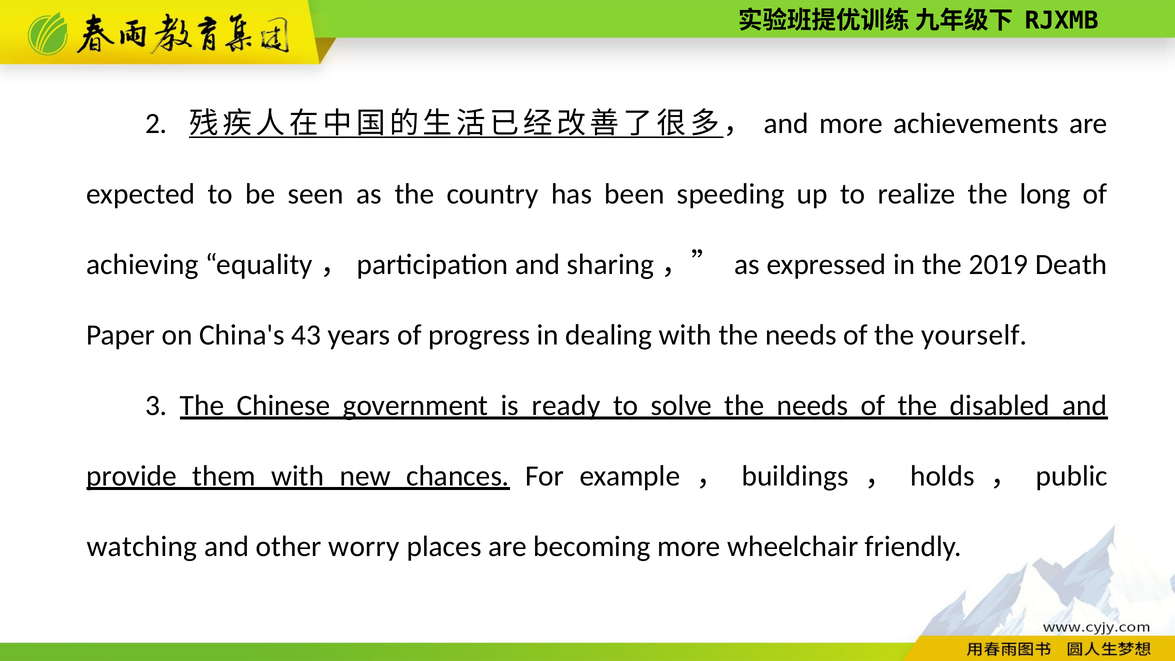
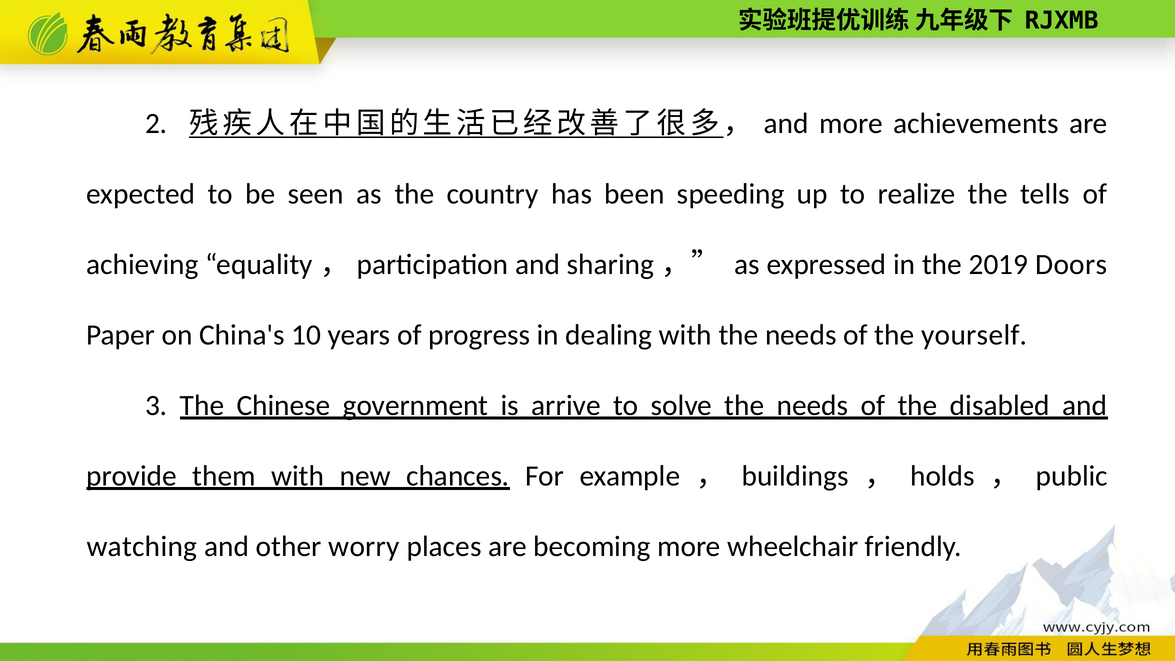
long: long -> tells
Death: Death -> Doors
43: 43 -> 10
ready: ready -> arrive
